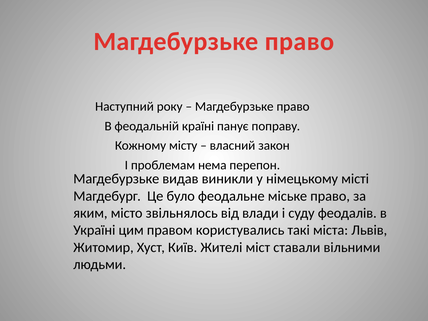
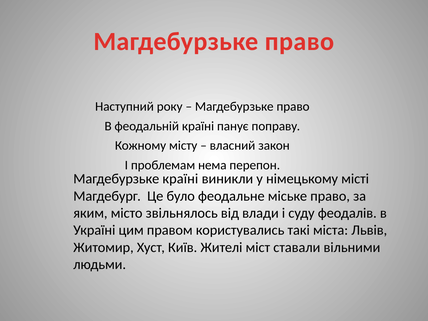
Магдебурзьке видав: видав -> країні
